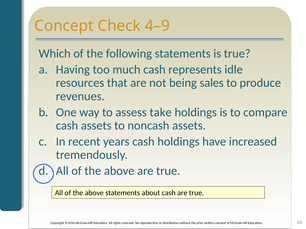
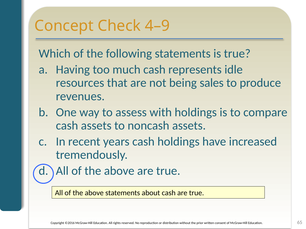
take: take -> with
